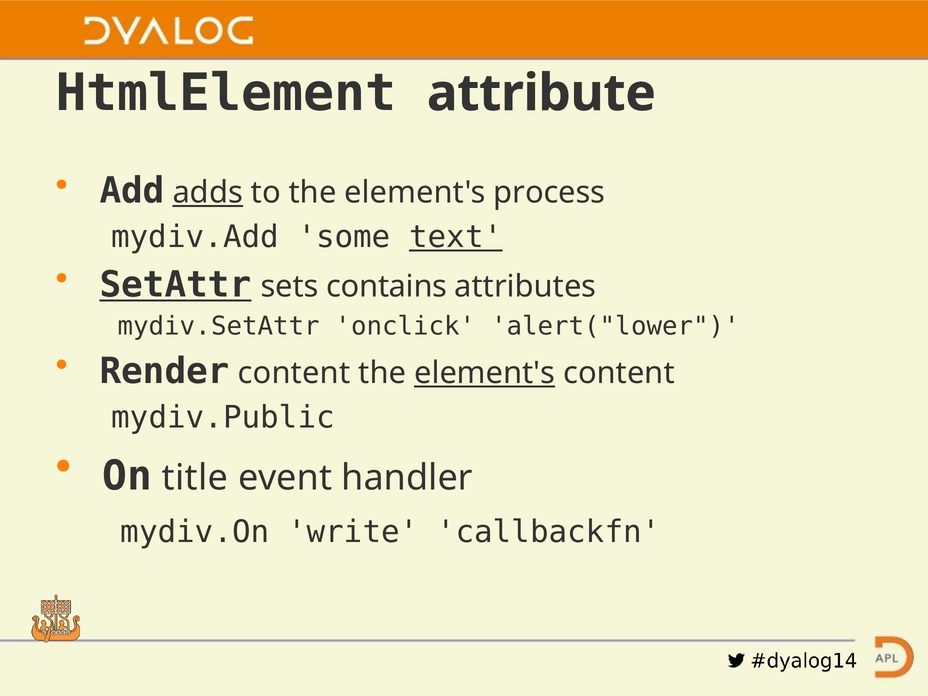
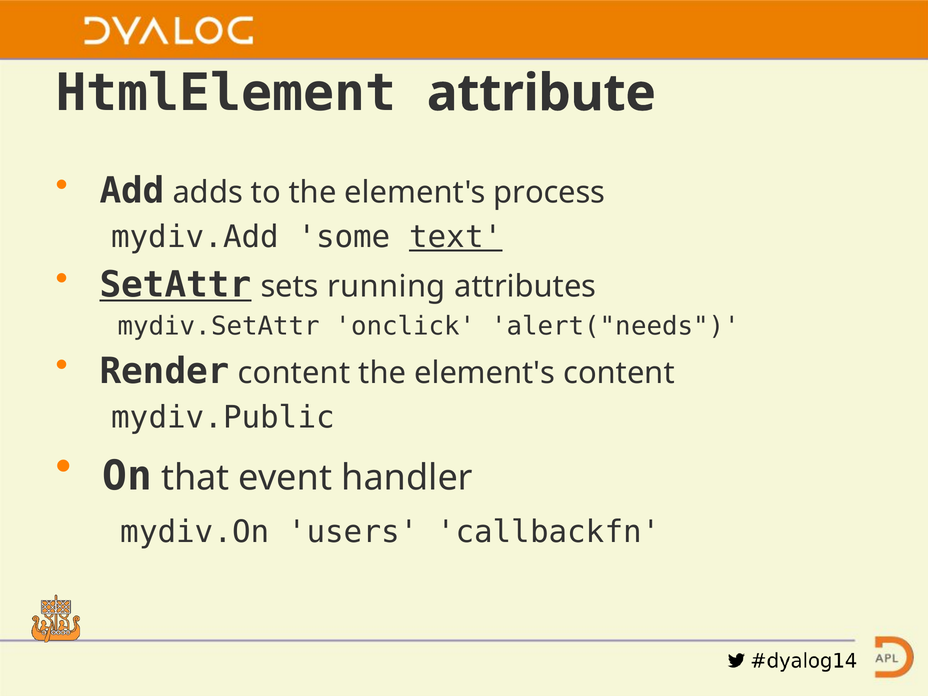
adds underline: present -> none
contains: contains -> running
alert("lower: alert("lower -> alert("needs
element's at (485, 373) underline: present -> none
title: title -> that
write: write -> users
